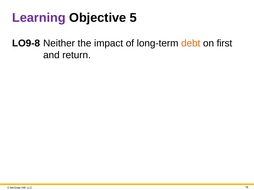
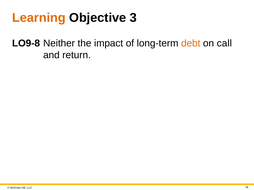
Learning colour: purple -> orange
5: 5 -> 3
first: first -> call
